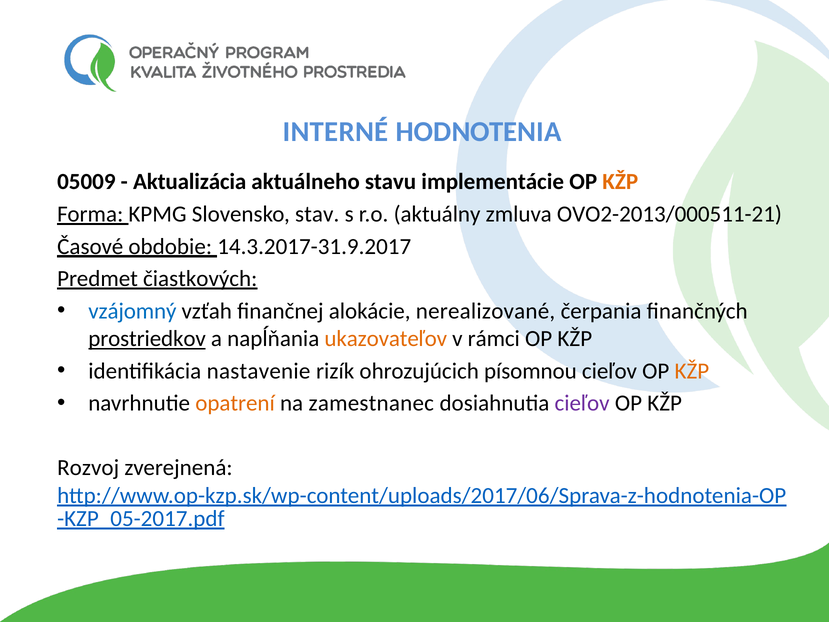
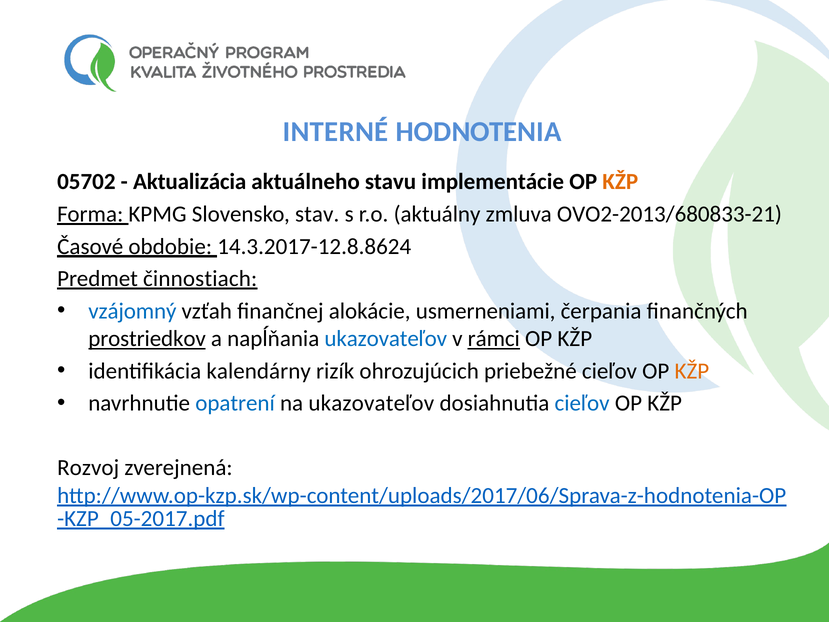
05009: 05009 -> 05702
OVO2-2013/000511-21: OVO2-2013/000511-21 -> OVO2-2013/680833-21
14.3.2017-31.9.2017: 14.3.2017-31.9.2017 -> 14.3.2017-12.8.8624
čiastkových: čiastkových -> činnostiach
nerealizované: nerealizované -> usmerneniami
ukazovateľov at (386, 339) colour: orange -> blue
rámci underline: none -> present
nastavenie: nastavenie -> kalendárny
písomnou: písomnou -> priebežné
opatrení colour: orange -> blue
na zamestnanec: zamestnanec -> ukazovateľov
cieľov at (582, 403) colour: purple -> blue
